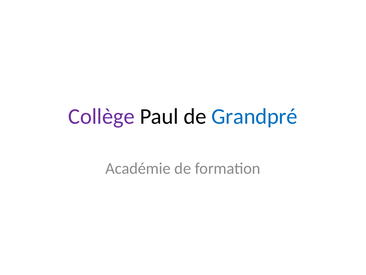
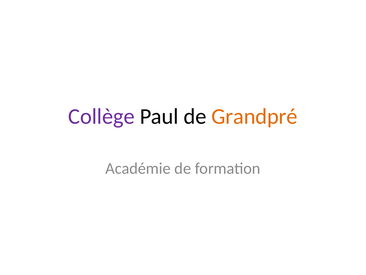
Grandpré colour: blue -> orange
